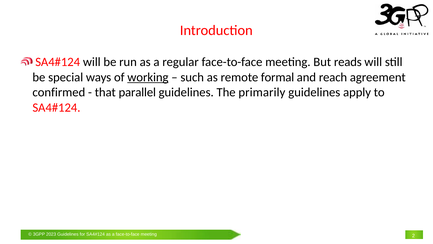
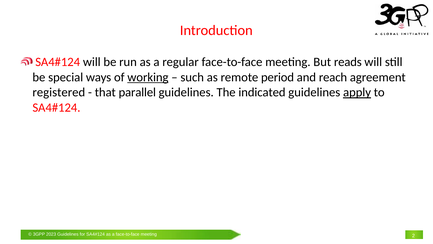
formal: formal -> period
confirmed: confirmed -> registered
primarily: primarily -> indicated
apply underline: none -> present
